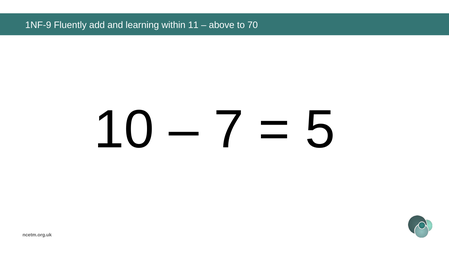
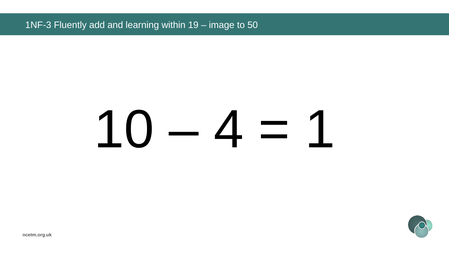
1NF-9: 1NF-9 -> 1NF-3
11: 11 -> 19
above: above -> image
70: 70 -> 50
7: 7 -> 4
5: 5 -> 1
